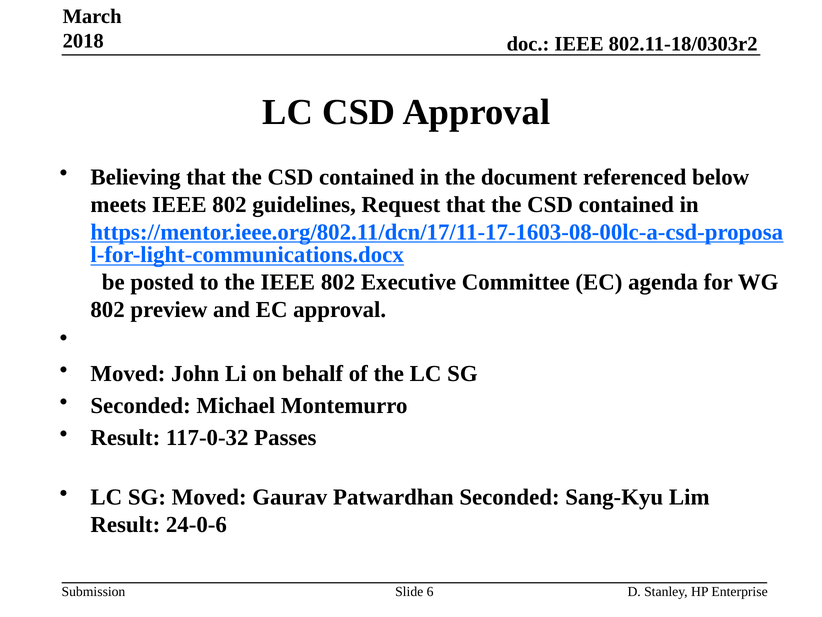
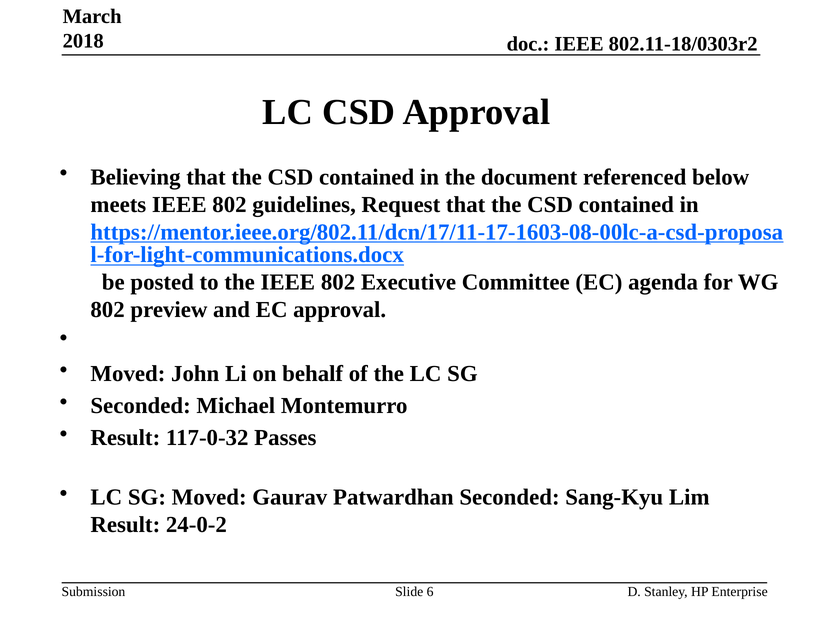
24-0-6: 24-0-6 -> 24-0-2
